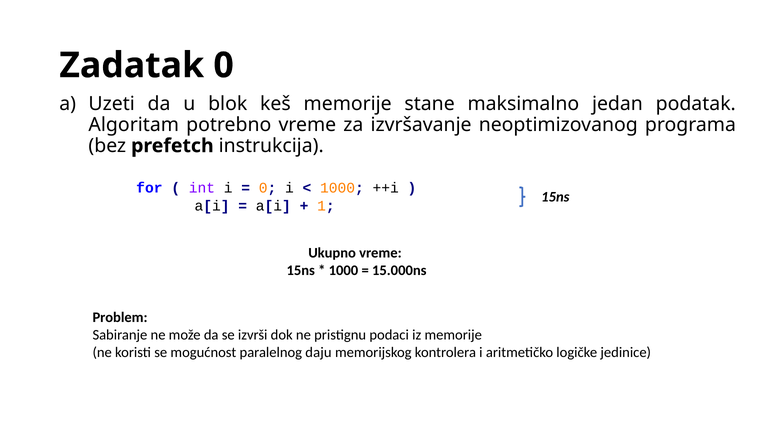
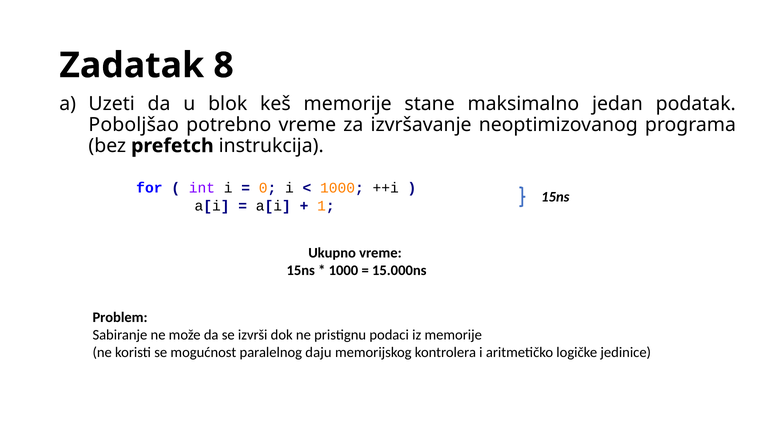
Zadatak 0: 0 -> 8
Algoritam: Algoritam -> Poboljšao
